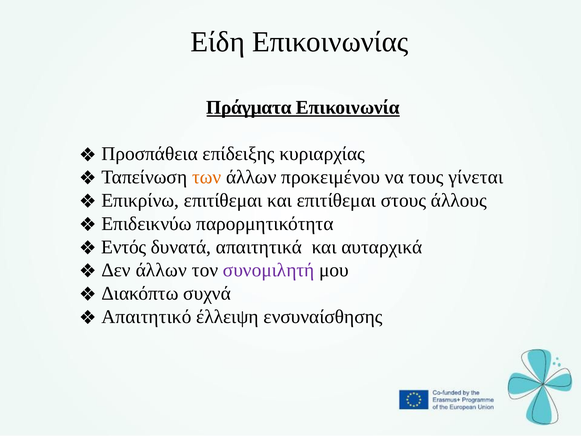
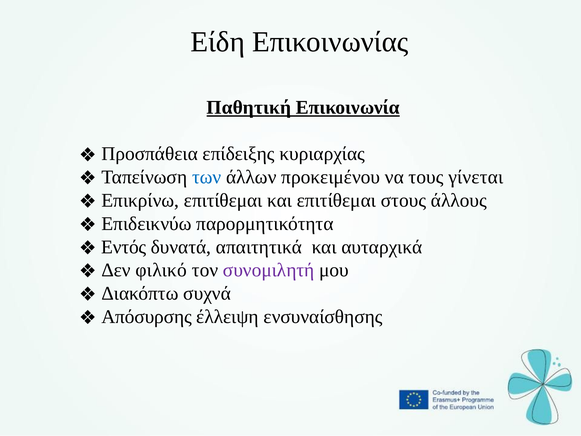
Πράγματα: Πράγματα -> Παθητική
των colour: orange -> blue
Δεν άλλων: άλλων -> φιλικό
Απαιτητικό: Απαιτητικό -> Απόσυρσης
